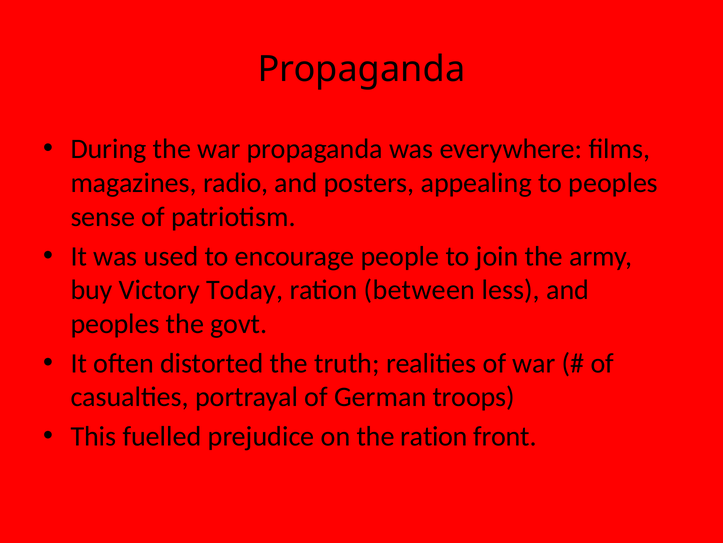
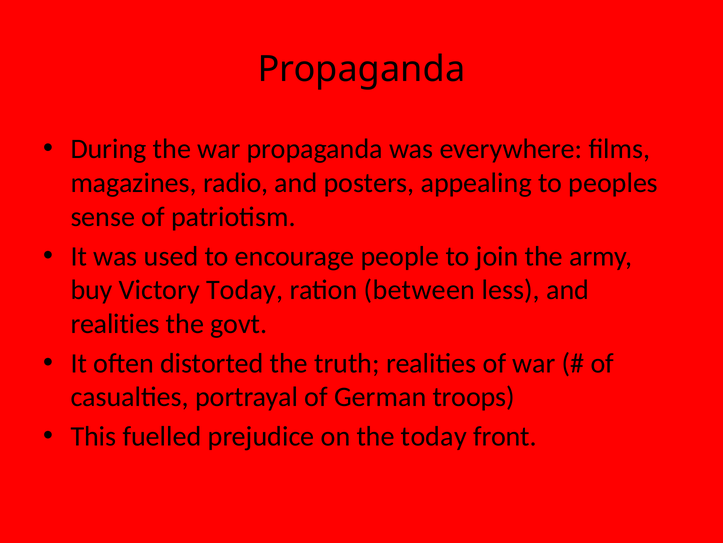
peoples at (115, 323): peoples -> realities
the ration: ration -> today
